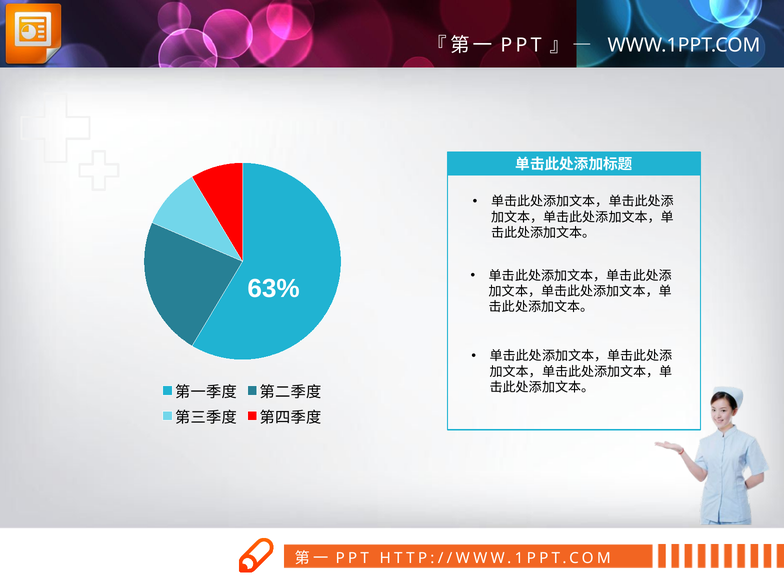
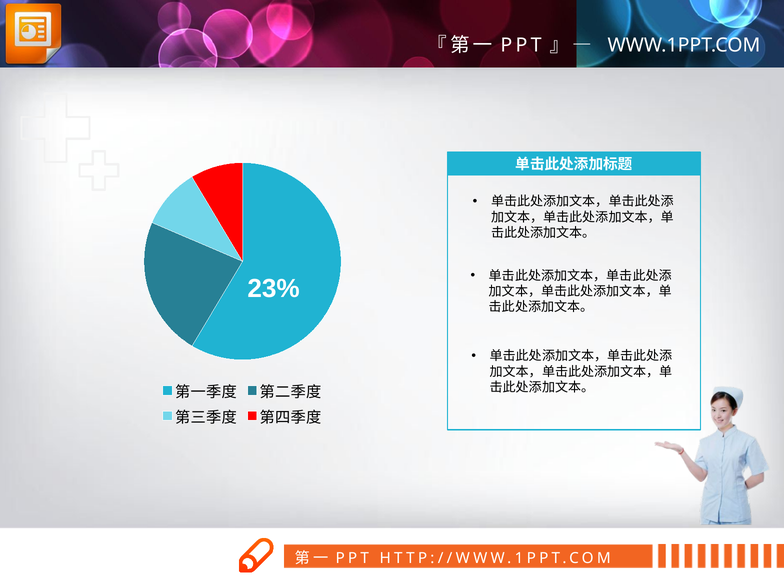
63%: 63% -> 23%
